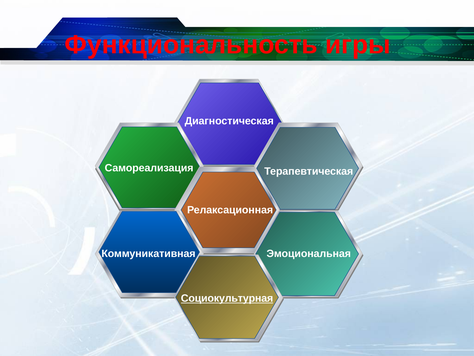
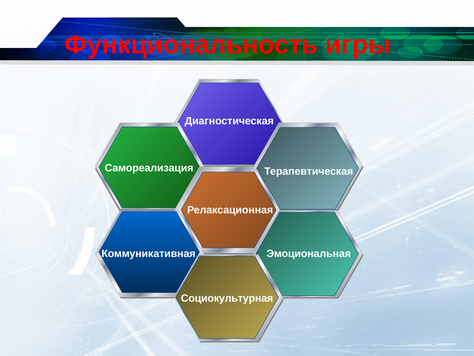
Социокультурная underline: present -> none
